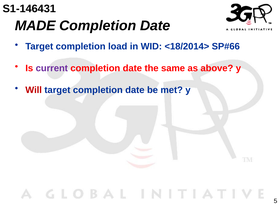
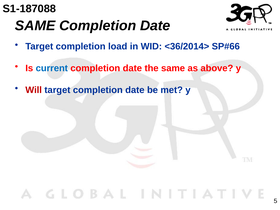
S1-146431: S1-146431 -> S1-187088
MADE at (35, 26): MADE -> SAME
<18/2014>: <18/2014> -> <36/2014>
current colour: purple -> blue
